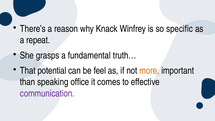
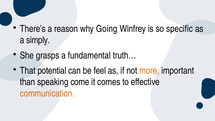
Knack: Knack -> Going
repeat: repeat -> simply
office: office -> come
communication colour: purple -> orange
